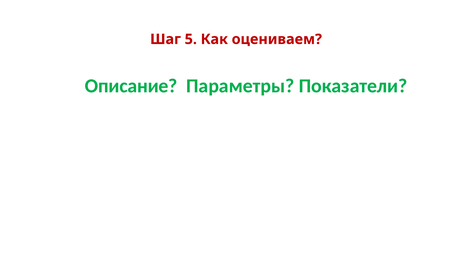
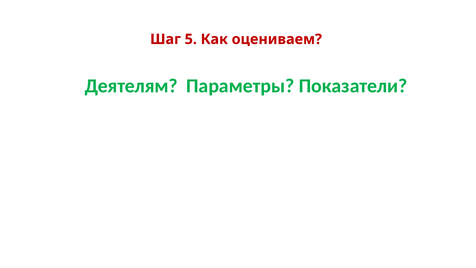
Описание: Описание -> Деятелям
